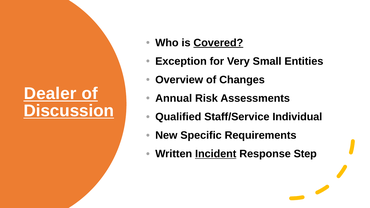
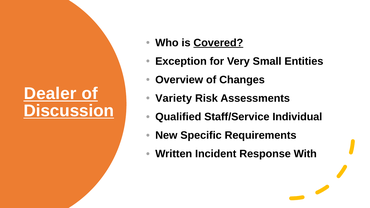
Annual: Annual -> Variety
Incident underline: present -> none
Step: Step -> With
